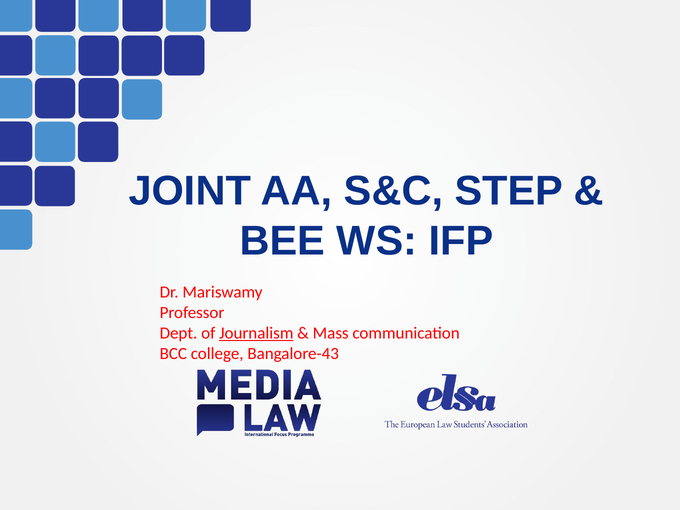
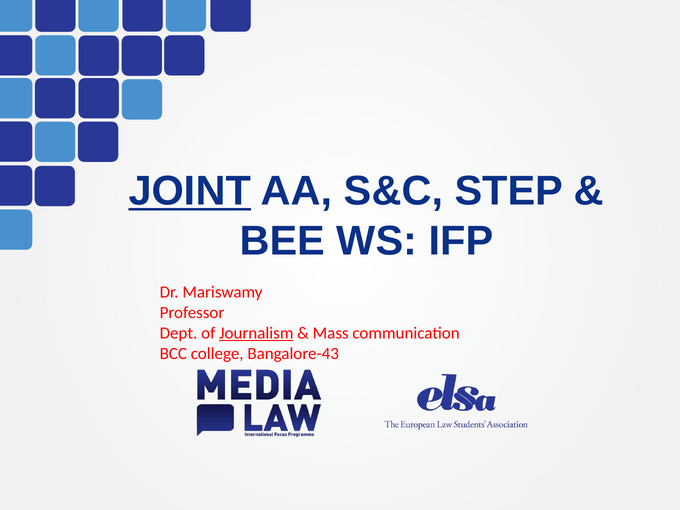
JOINT underline: none -> present
